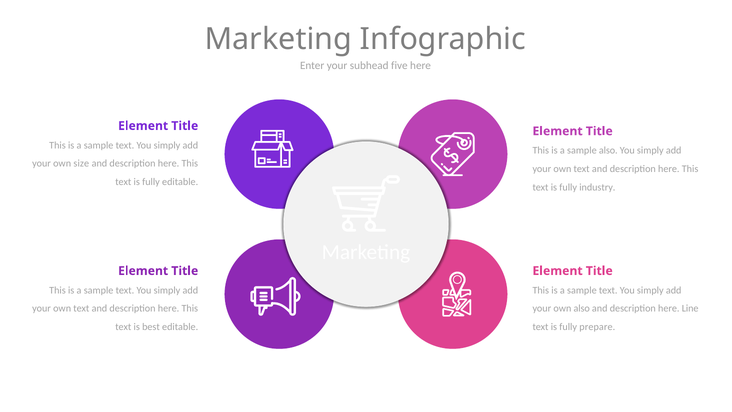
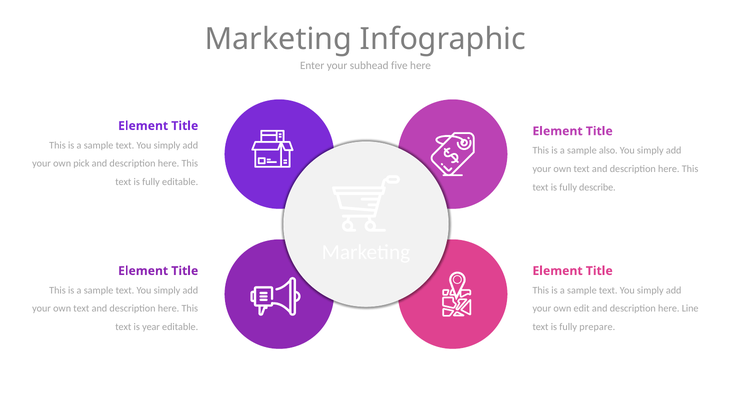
size: size -> pick
industry: industry -> describe
own also: also -> edit
best: best -> year
